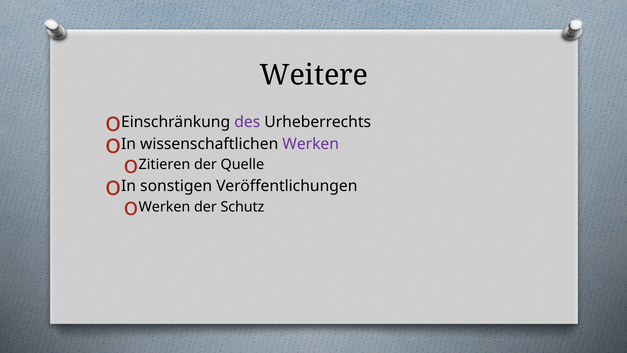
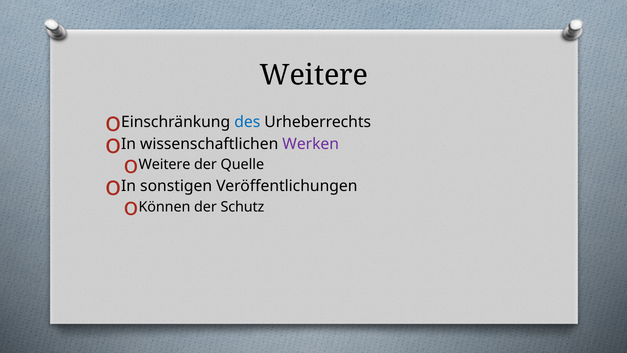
des colour: purple -> blue
Zitieren at (164, 165): Zitieren -> Weitere
Werken at (164, 207): Werken -> Können
